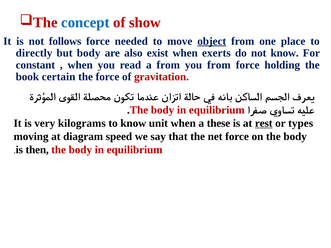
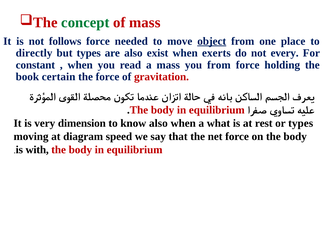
concept colour: blue -> green
of show: show -> mass
but body: body -> types
not know: know -> every
a from: from -> mass
kilograms: kilograms -> dimension
know unit: unit -> also
these: these -> what
rest underline: present -> none
then: then -> with
